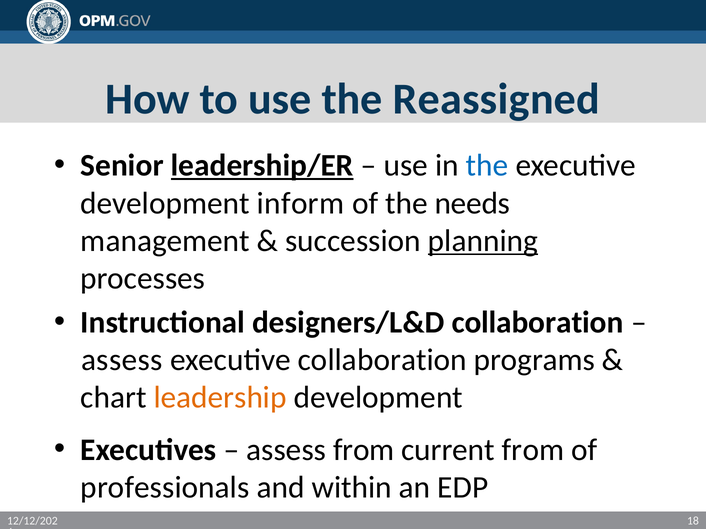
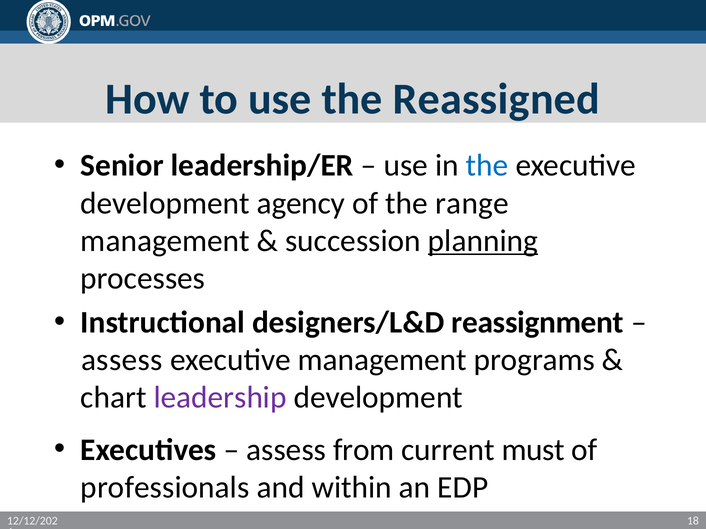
leadership/ER underline: present -> none
inform: inform -> agency
needs: needs -> range
designers/L&D collaboration: collaboration -> reassignment
executive collaboration: collaboration -> management
leadership colour: orange -> purple
current from: from -> must
